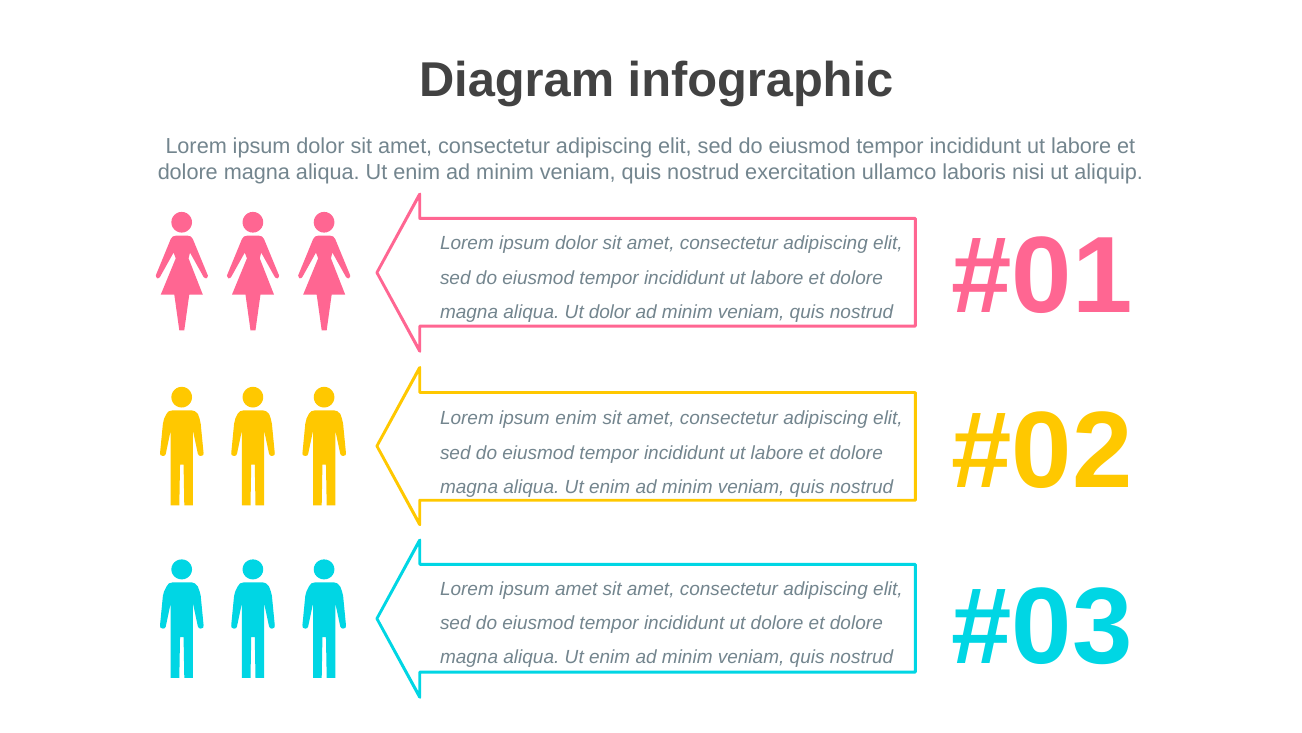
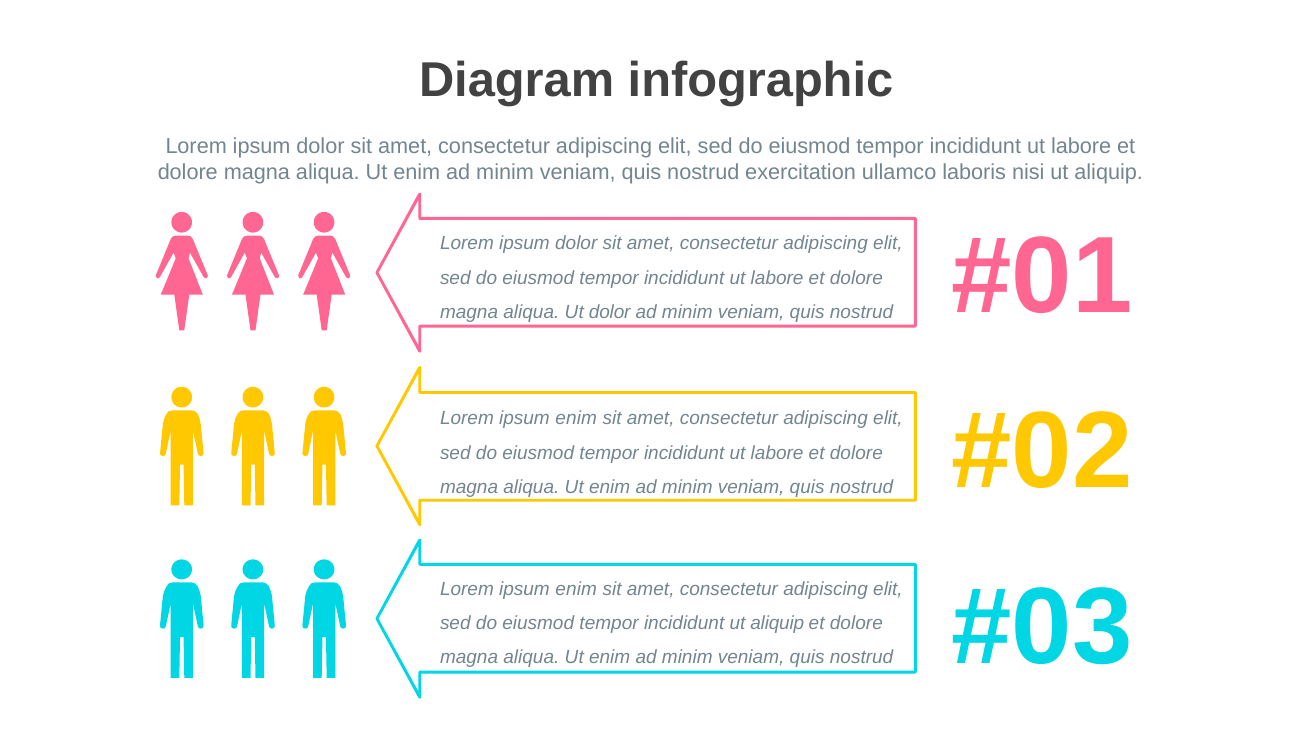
amet at (576, 589): amet -> enim
incididunt ut dolore: dolore -> aliquip
